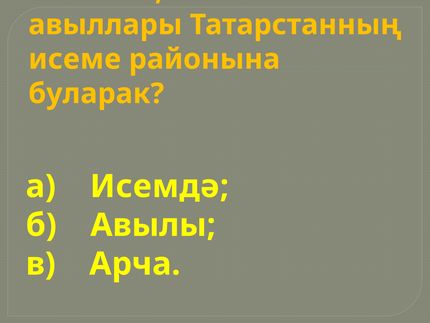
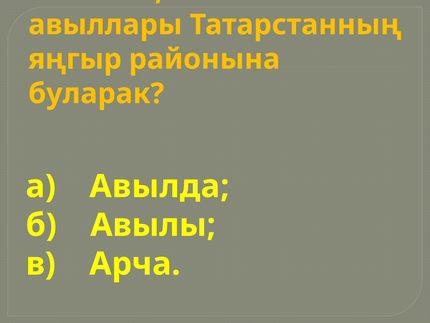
исеме: исеме -> яңгыр
Исемдә: Исемдә -> Авылда
